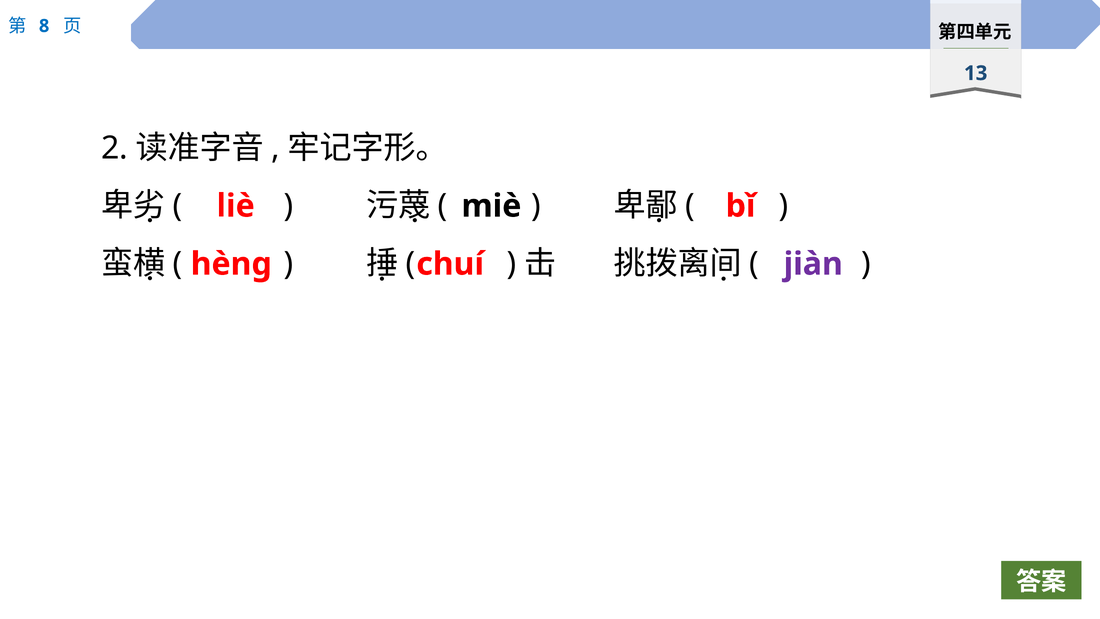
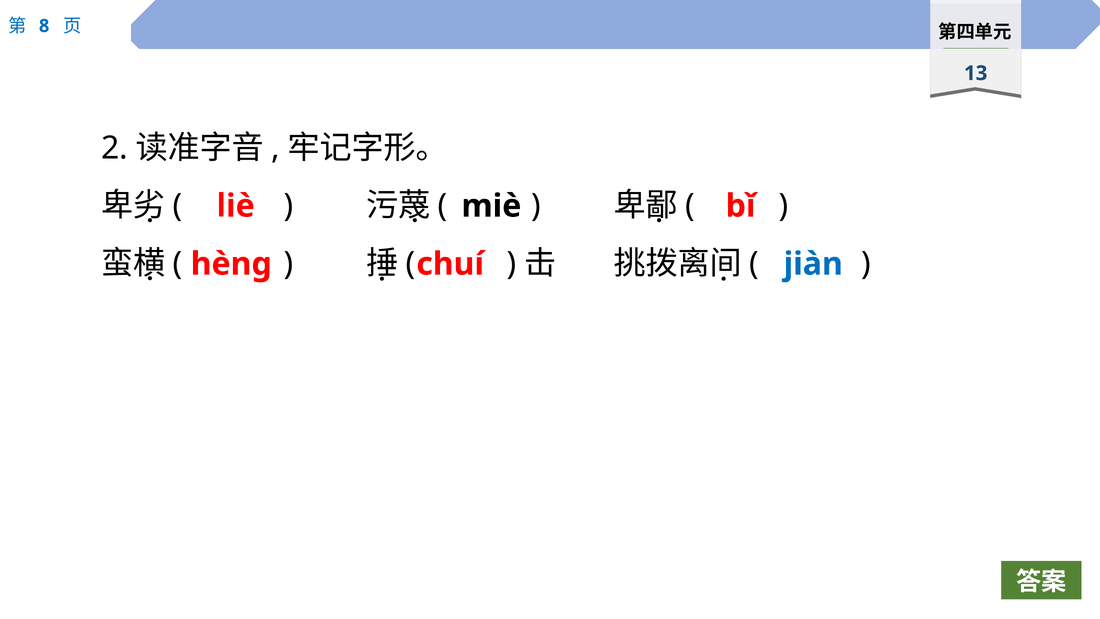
jiàn colour: purple -> blue
